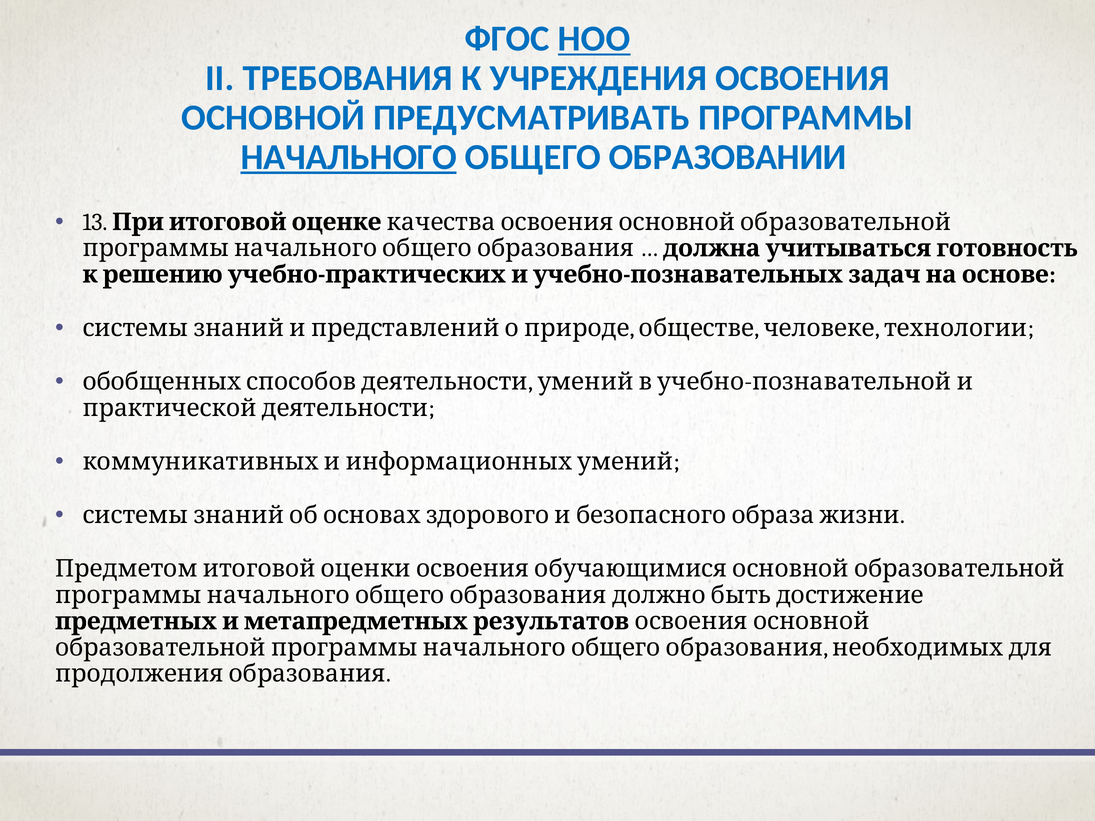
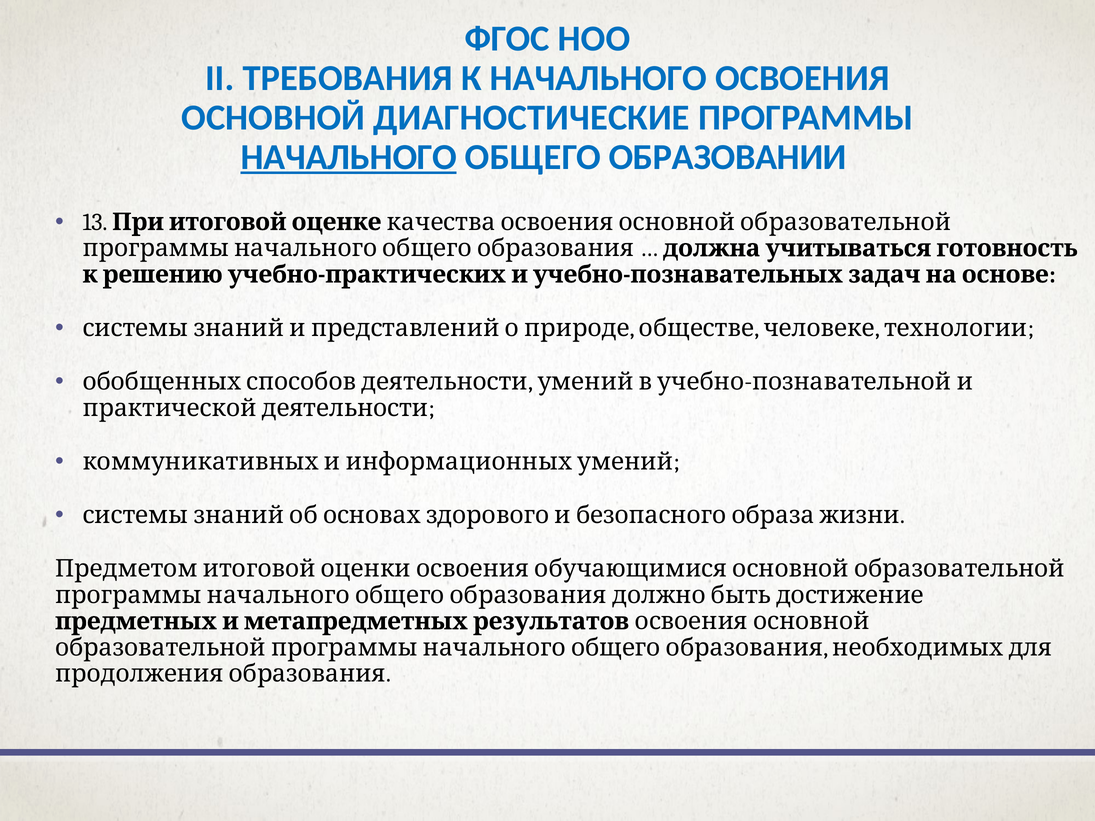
НОО underline: present -> none
К УЧРЕЖДЕНИЯ: УЧРЕЖДЕНИЯ -> НАЧАЛЬНОГО
ПРЕДУСМАТРИВАТЬ: ПРЕДУСМАТРИВАТЬ -> ДИАГНОСТИЧЕСКИЕ
